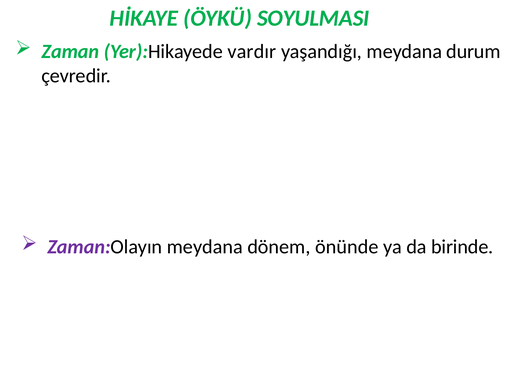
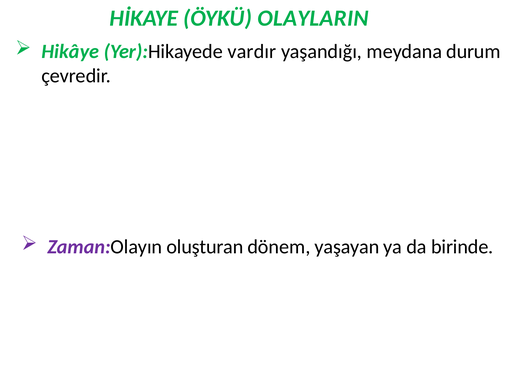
SOYULMASI: SOYULMASI -> OLAYLARIN
Zaman: Zaman -> Hikâye
Zaman:Olayın meydana: meydana -> oluşturan
önünde: önünde -> yaşayan
